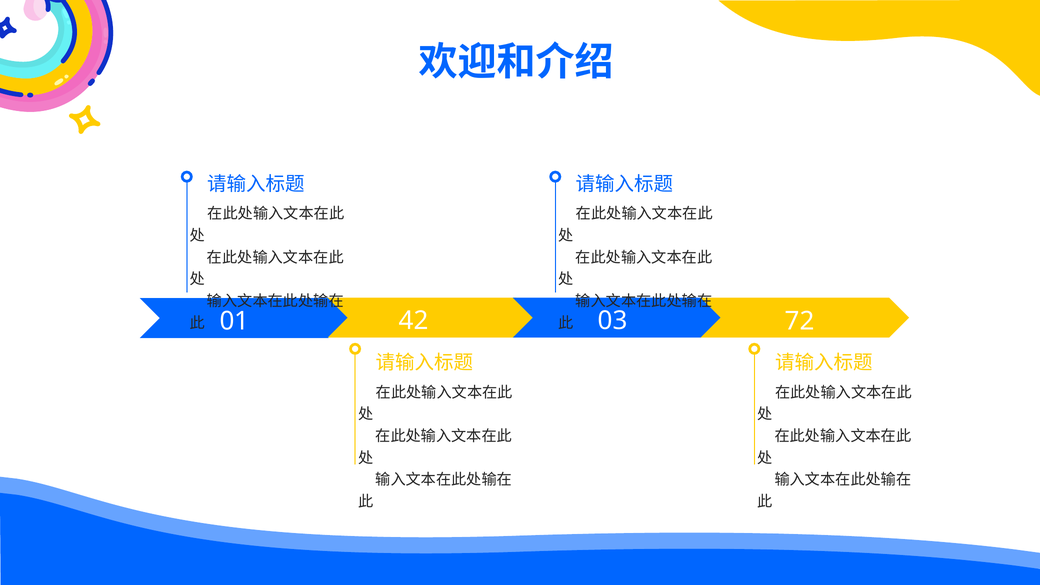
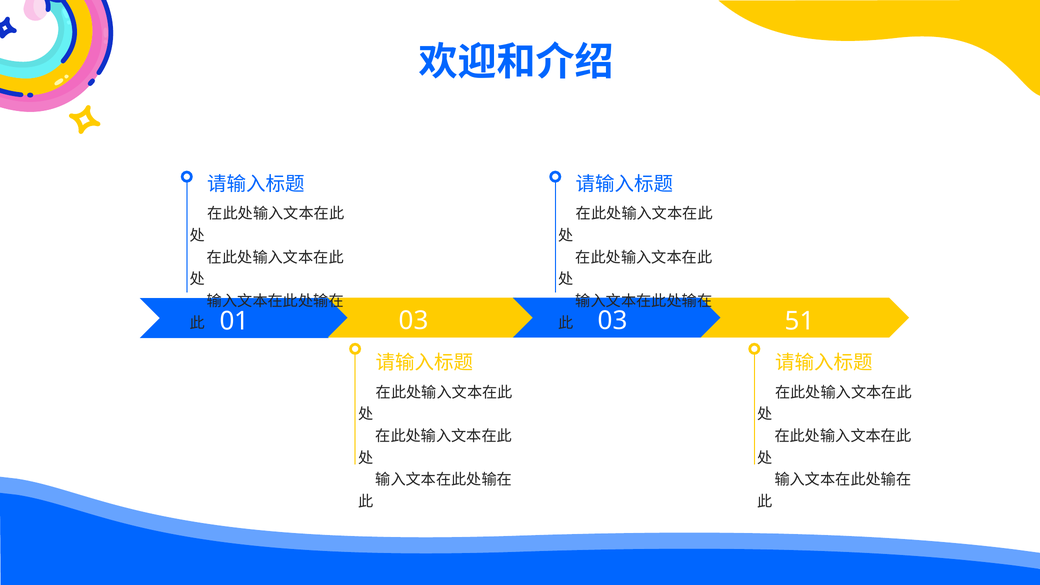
01 42: 42 -> 03
72: 72 -> 51
